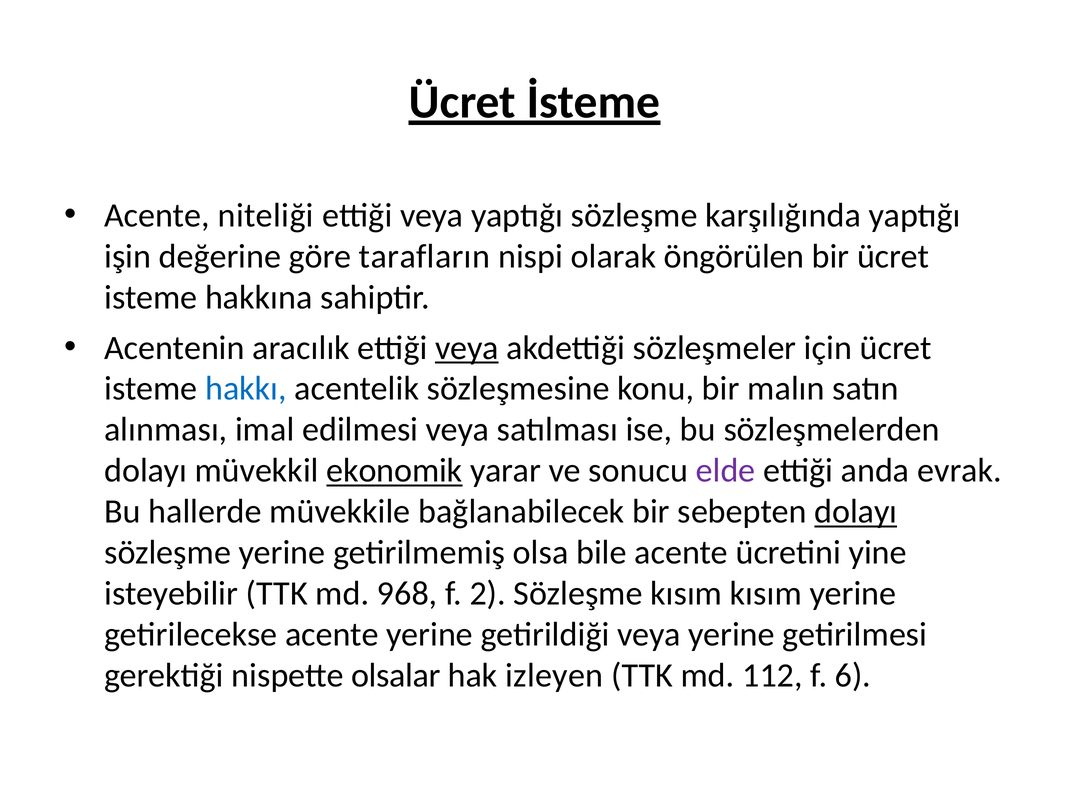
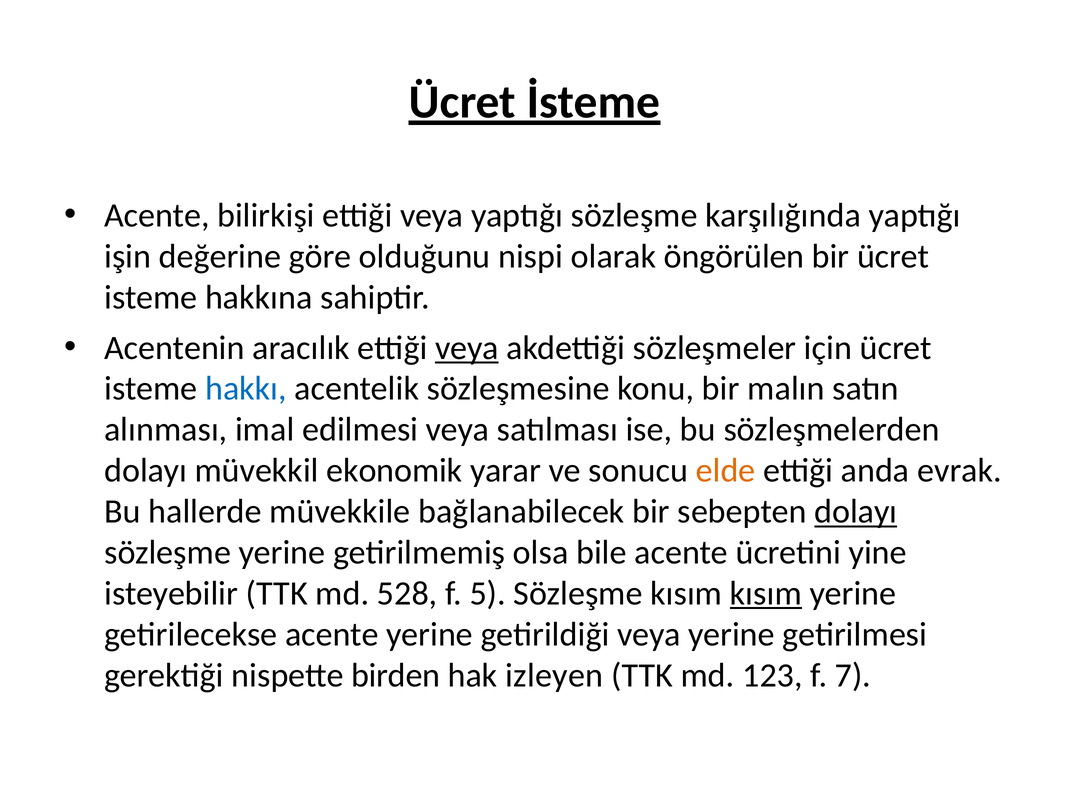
niteliği: niteliği -> bilirkişi
tarafların: tarafların -> olduğunu
ekonomik underline: present -> none
elde colour: purple -> orange
968: 968 -> 528
2: 2 -> 5
kısım at (766, 593) underline: none -> present
olsalar: olsalar -> birden
112: 112 -> 123
6: 6 -> 7
